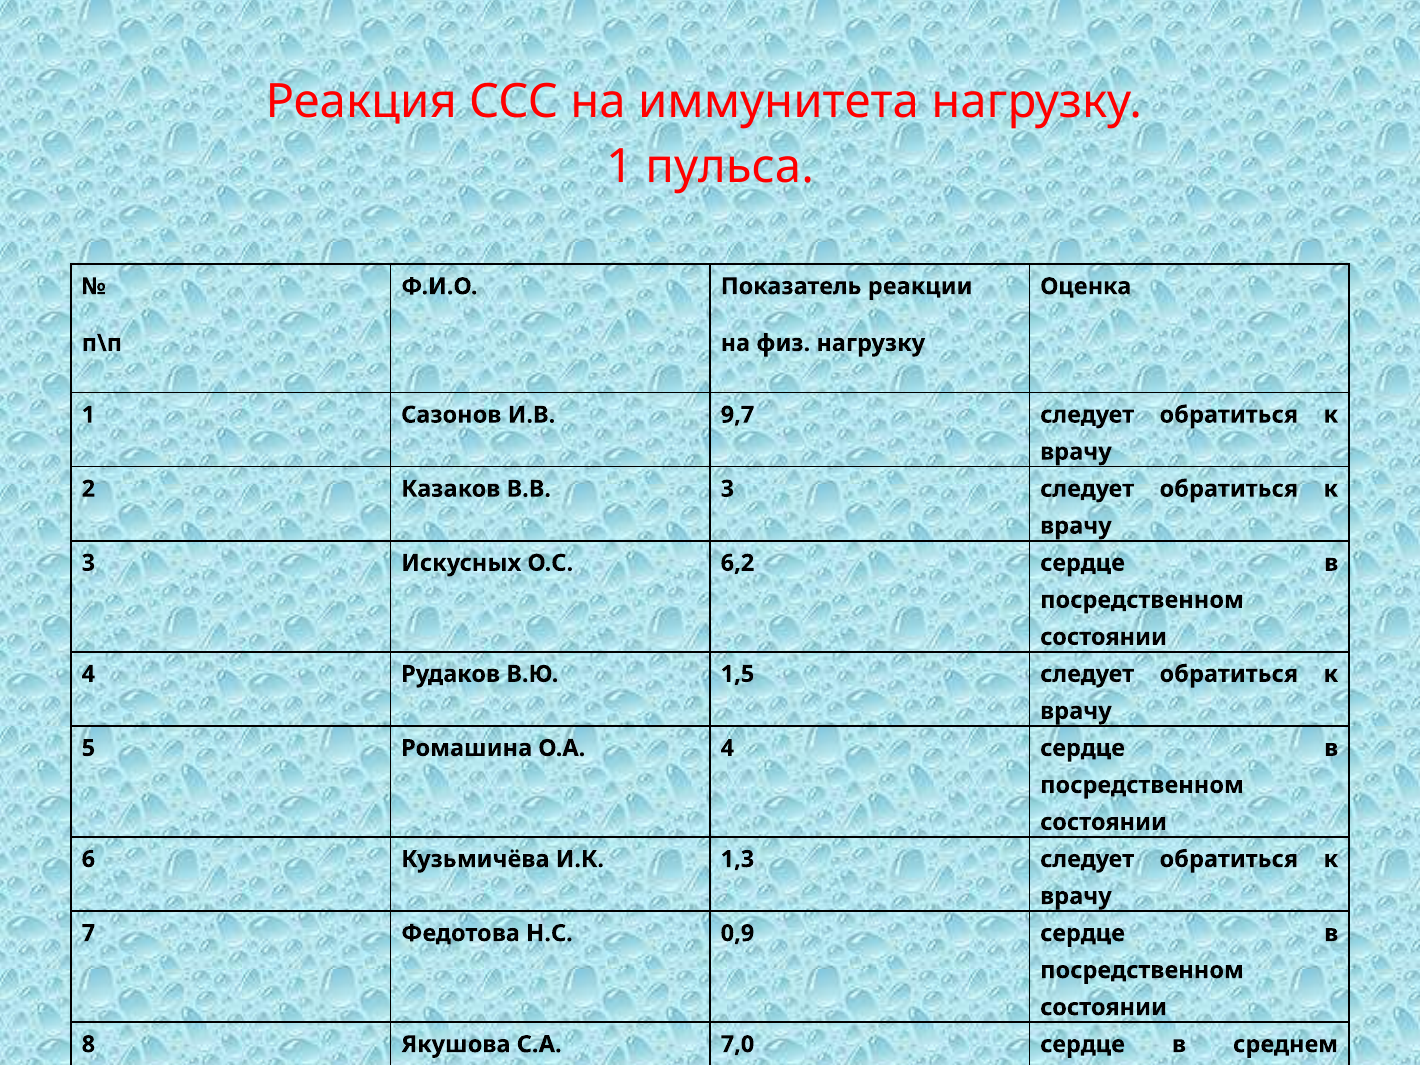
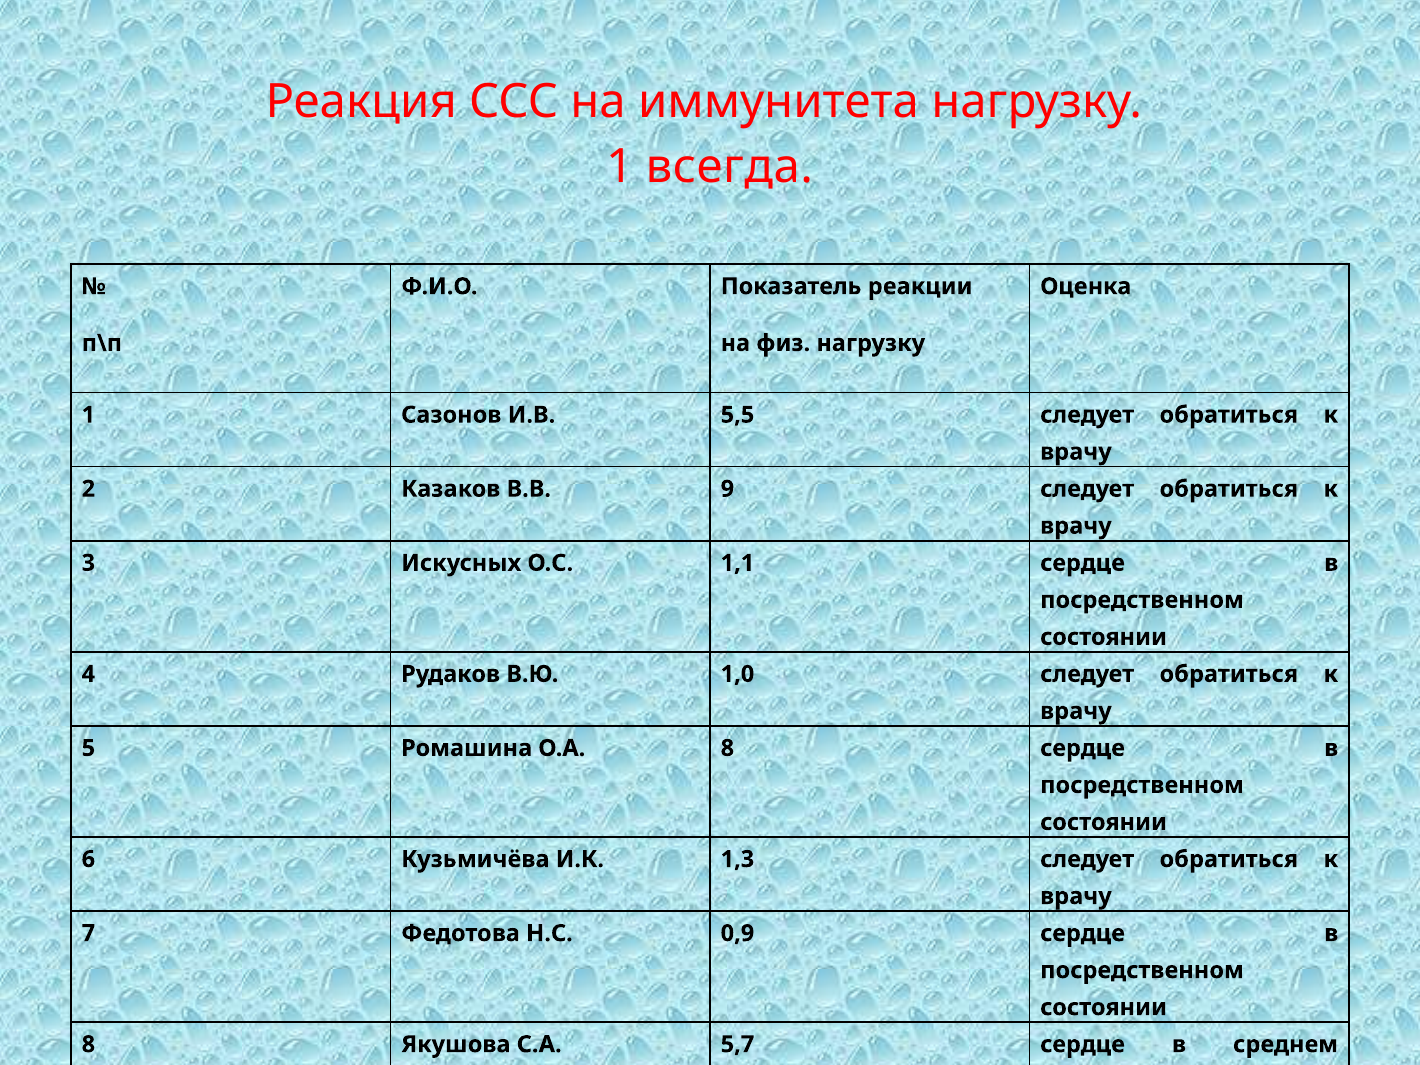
пульса: пульса -> всегда
9,7: 9,7 -> 5,5
В.В 3: 3 -> 9
6,2: 6,2 -> 1,1
1,5: 1,5 -> 1,0
О.А 4: 4 -> 8
7,0: 7,0 -> 5,7
